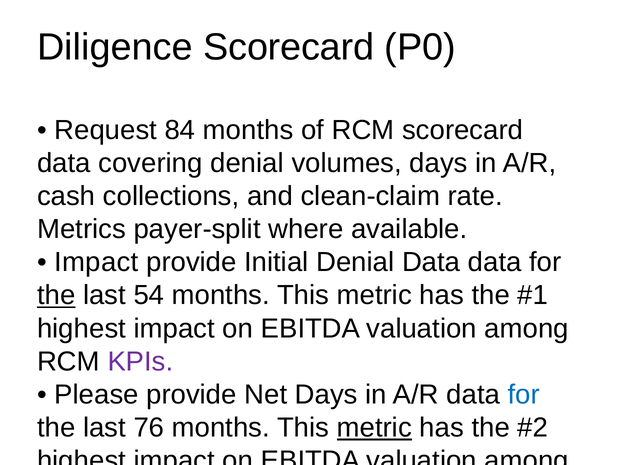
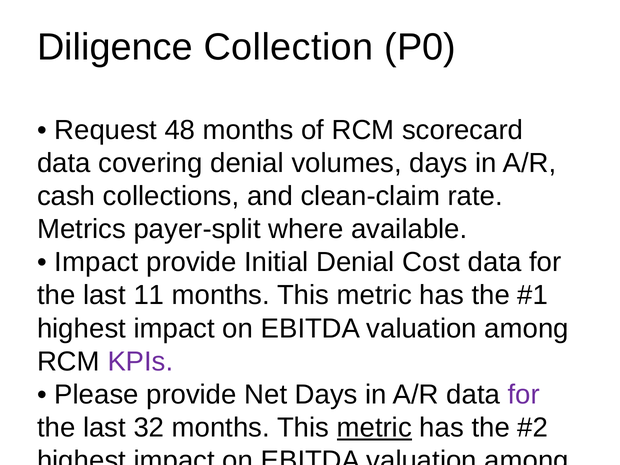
Diligence Scorecard: Scorecard -> Collection
84: 84 -> 48
Denial Data: Data -> Cost
the at (56, 295) underline: present -> none
54: 54 -> 11
for at (524, 395) colour: blue -> purple
76: 76 -> 32
